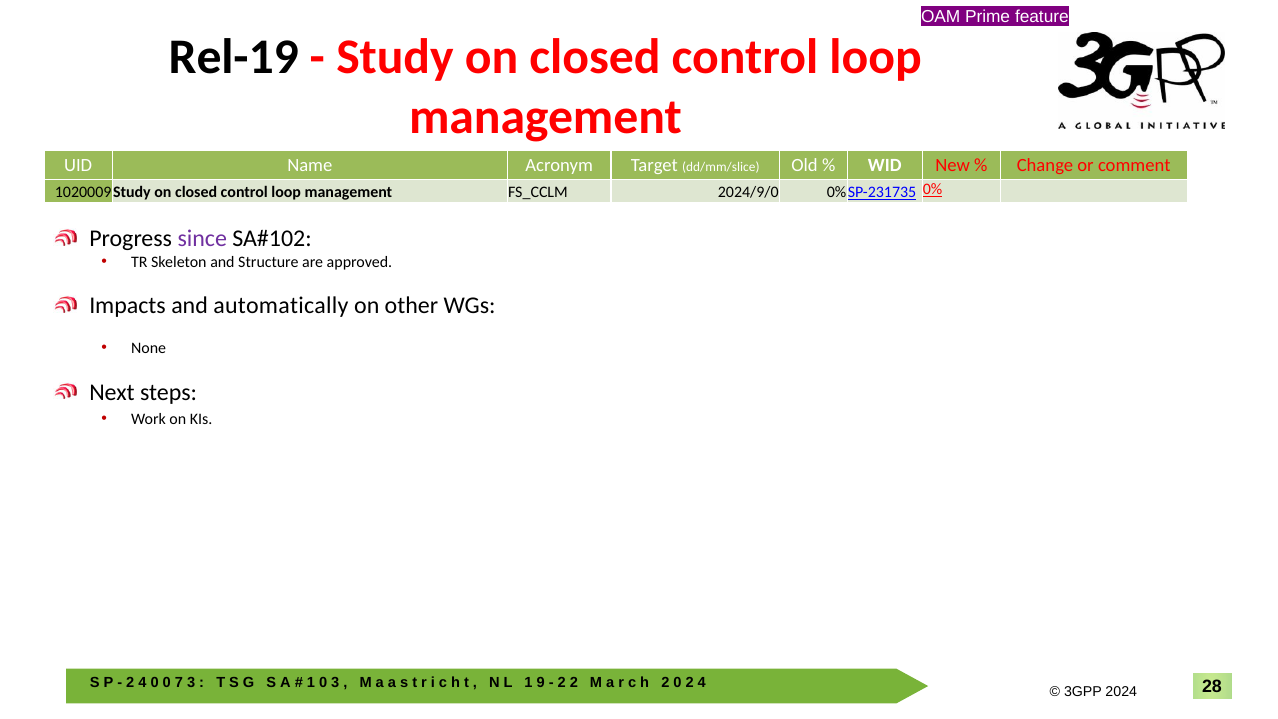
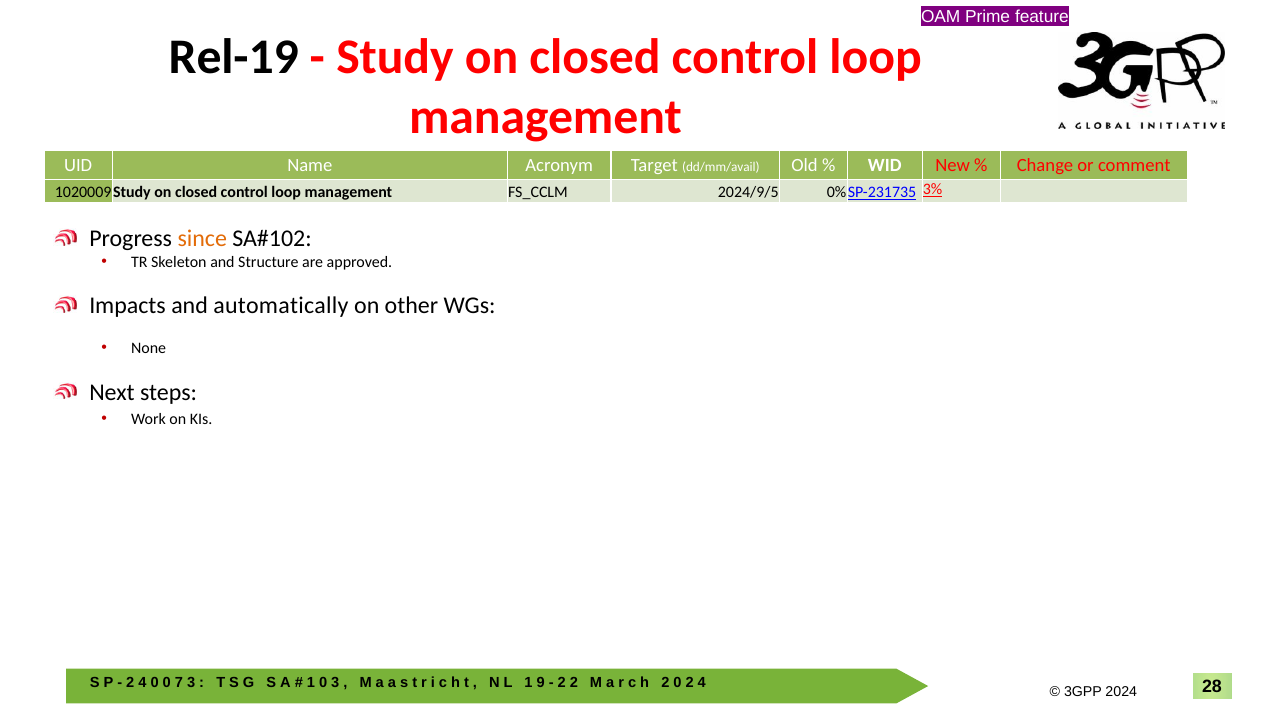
dd/mm/slice: dd/mm/slice -> dd/mm/avail
2024/9/0: 2024/9/0 -> 2024/9/5
0%: 0% -> 3%
since colour: purple -> orange
